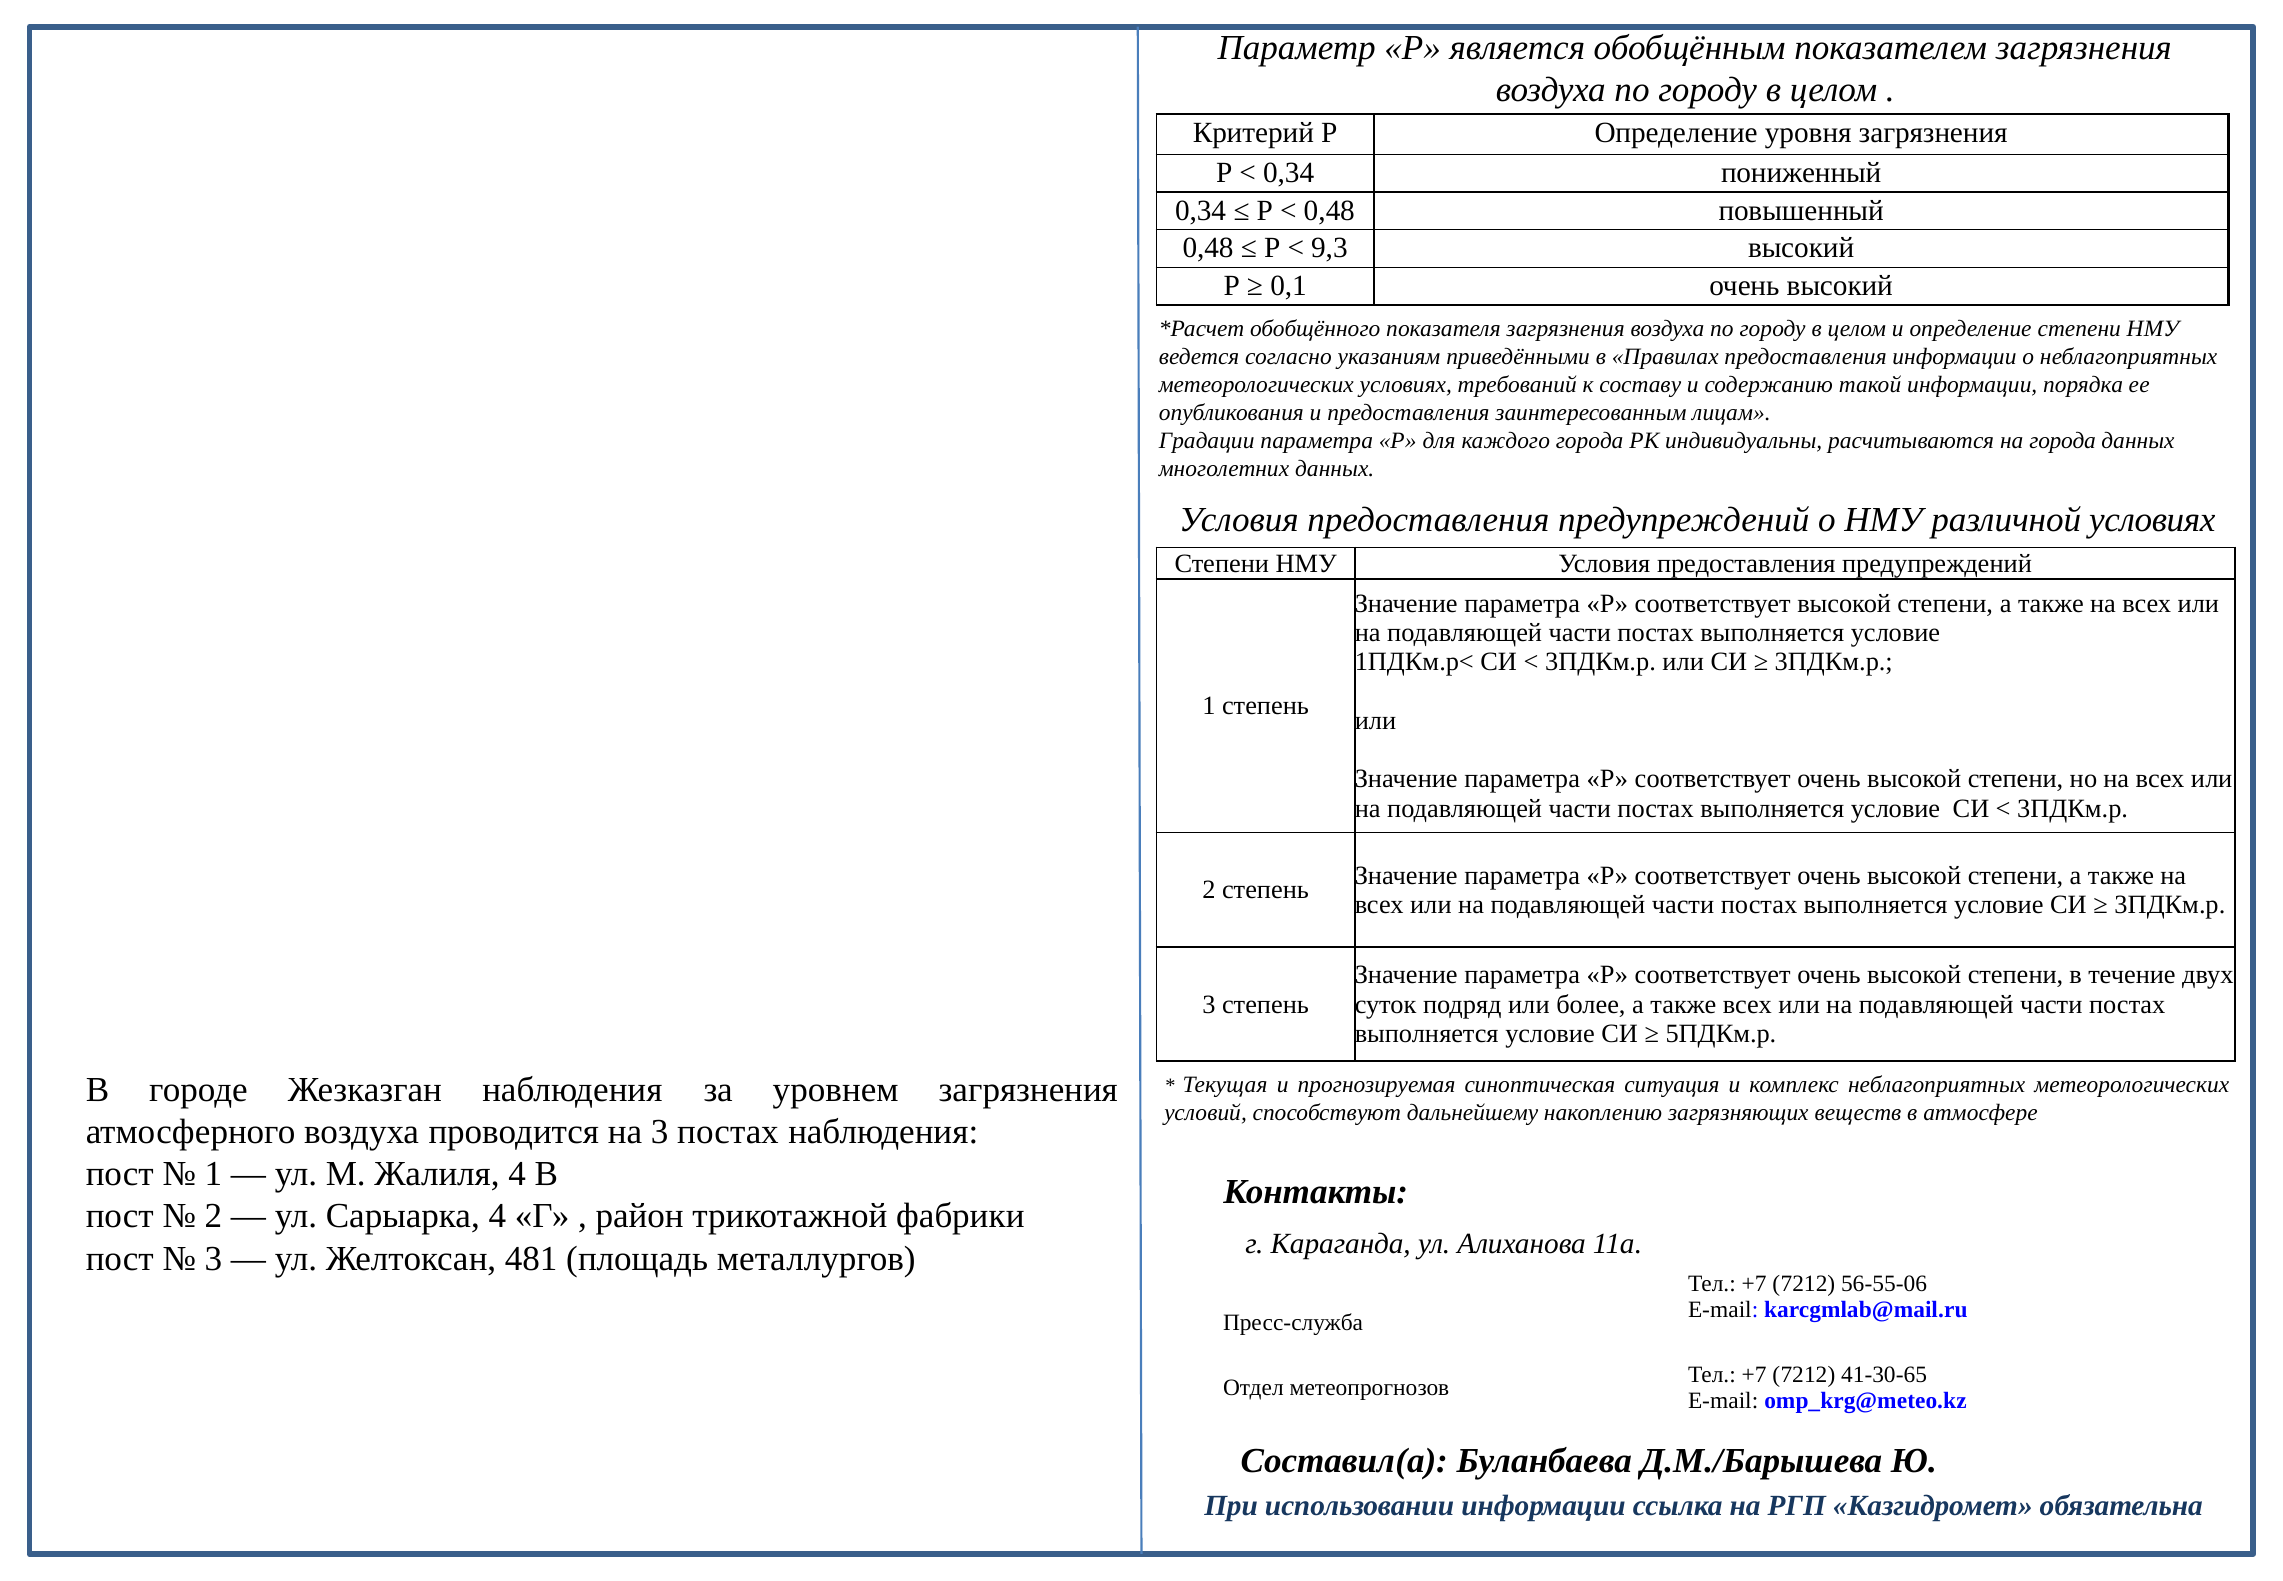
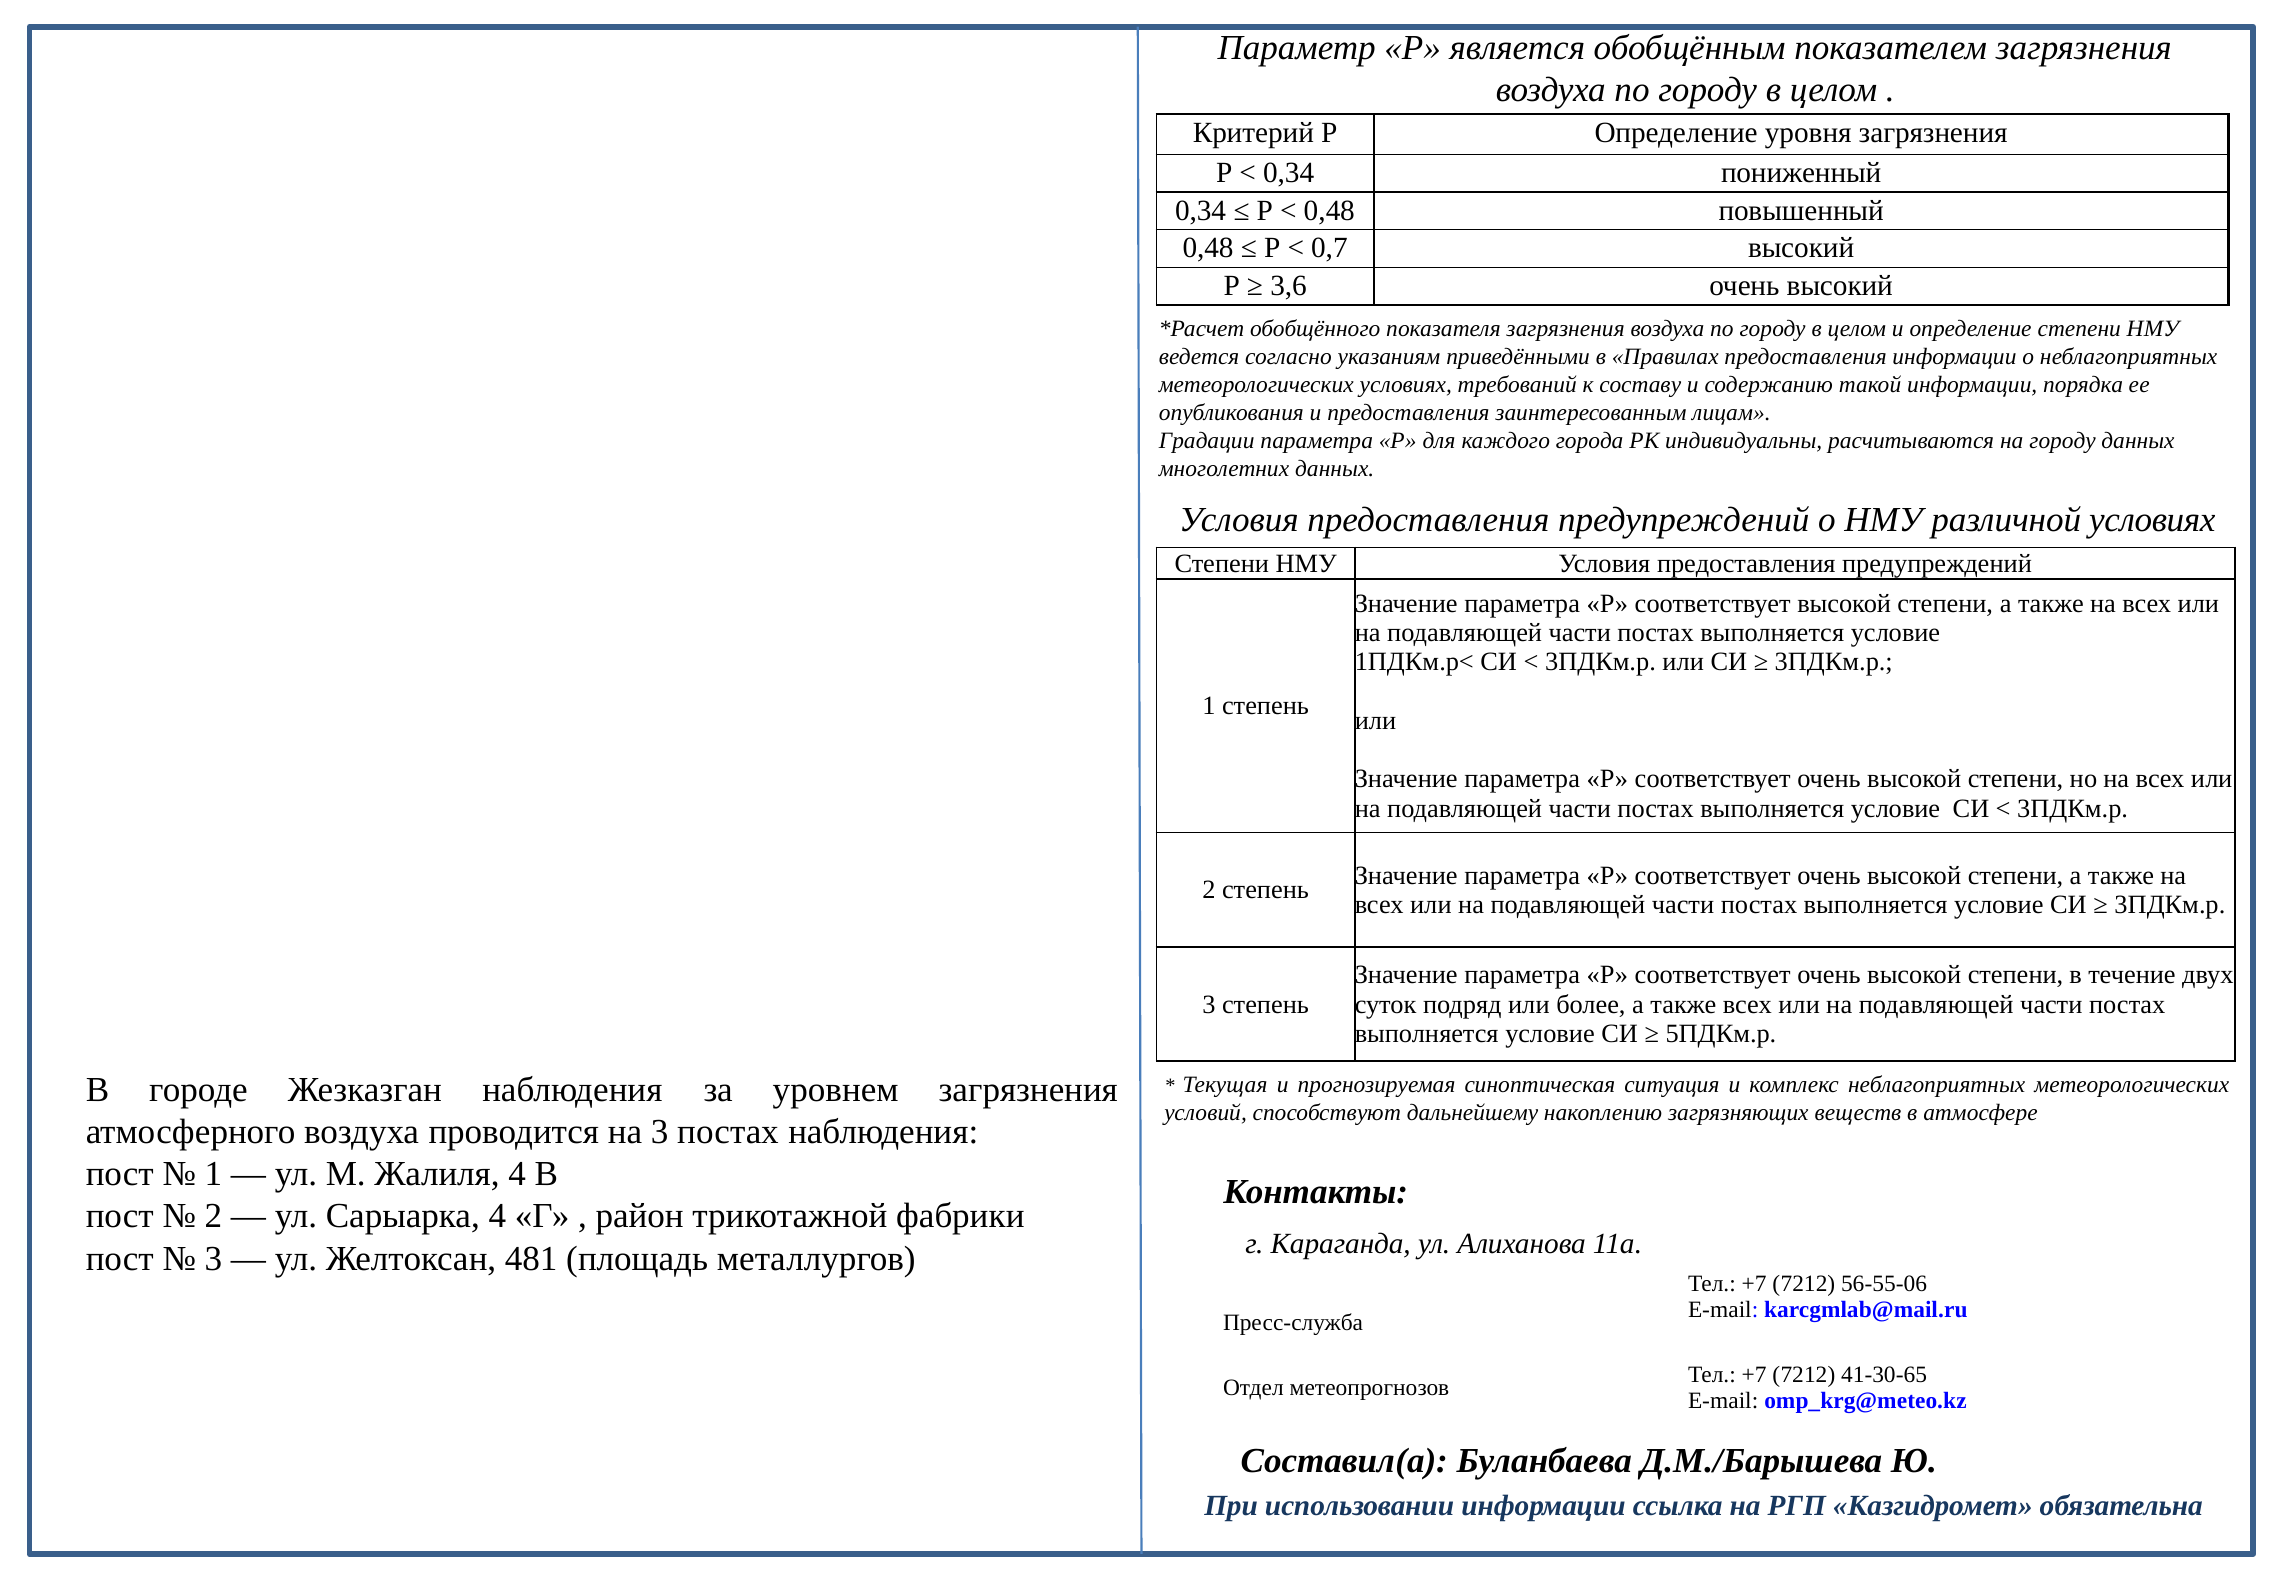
9,3: 9,3 -> 0,7
0,1: 0,1 -> 3,6
на города: города -> городу
